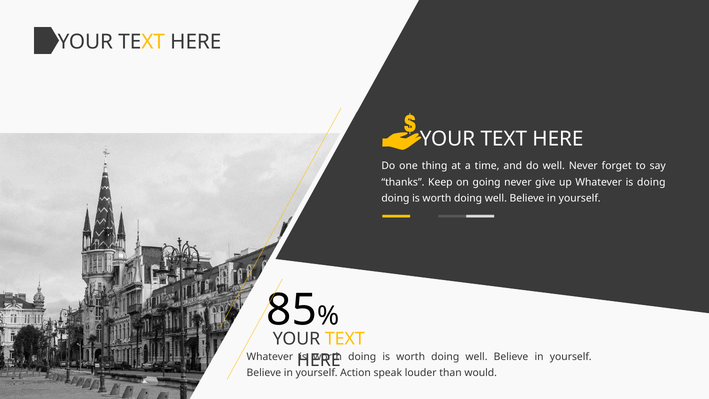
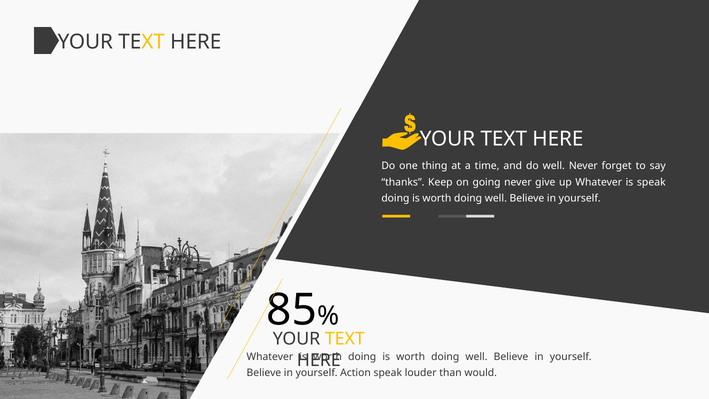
is doing: doing -> speak
